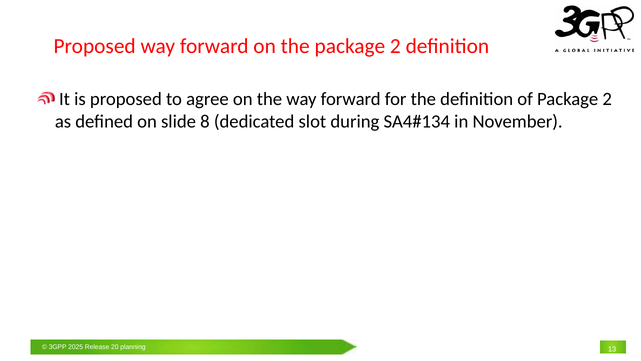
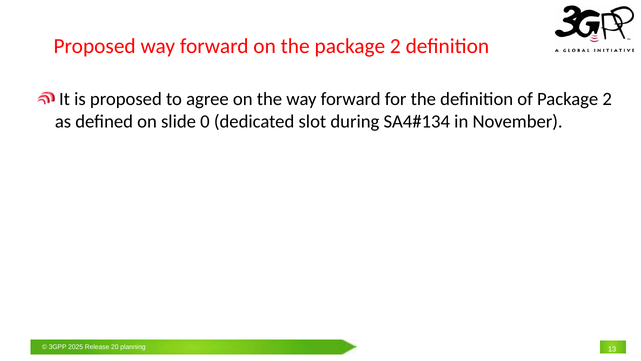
8: 8 -> 0
